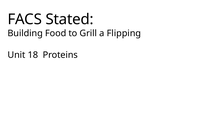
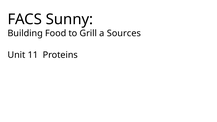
Stated: Stated -> Sunny
Flipping: Flipping -> Sources
18: 18 -> 11
